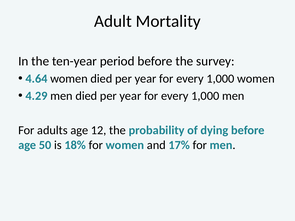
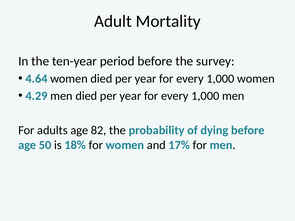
12: 12 -> 82
